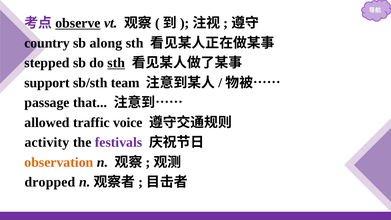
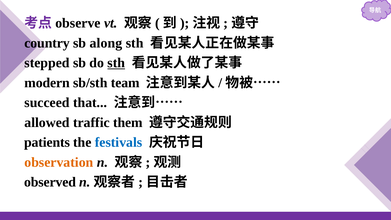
observe underline: present -> none
support: support -> modern
passage: passage -> succeed
voice: voice -> them
activity: activity -> patients
festivals colour: purple -> blue
dropped: dropped -> observed
